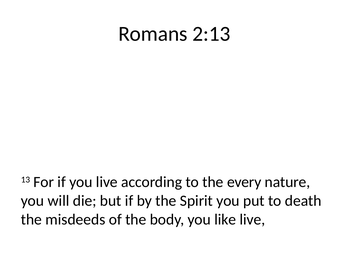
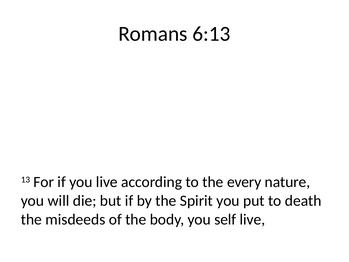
2:13: 2:13 -> 6:13
like: like -> self
